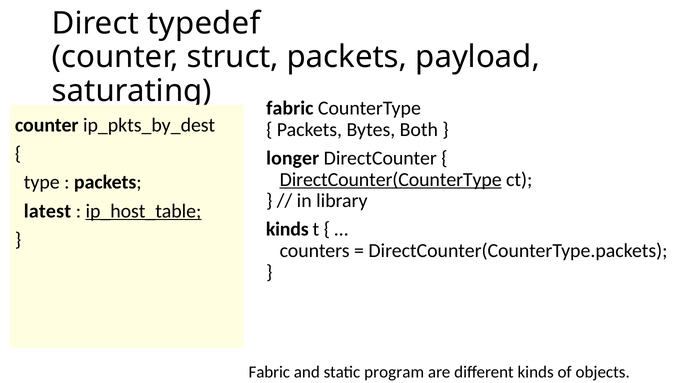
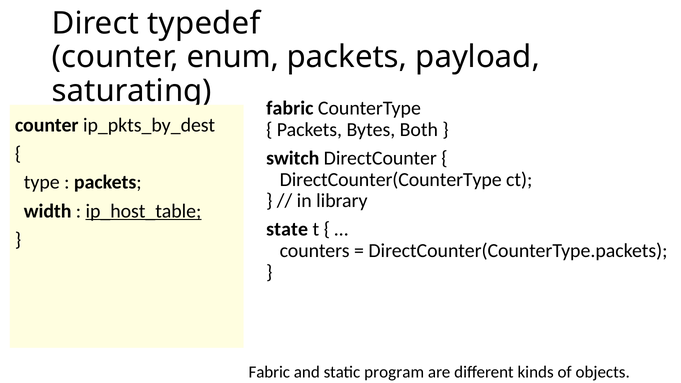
struct: struct -> enum
longer: longer -> switch
DirectCounter(CounterType underline: present -> none
latest: latest -> width
kinds at (287, 229): kinds -> state
